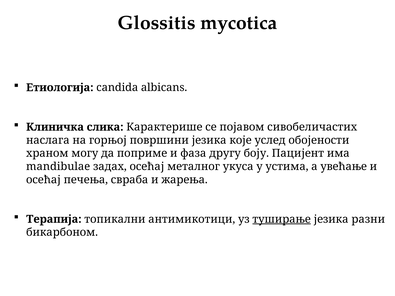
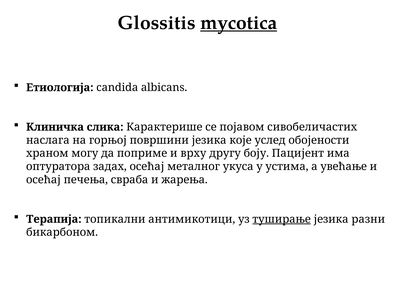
mycotica underline: none -> present
фаза: фаза -> врху
mandibulae: mandibulae -> оптуратора
